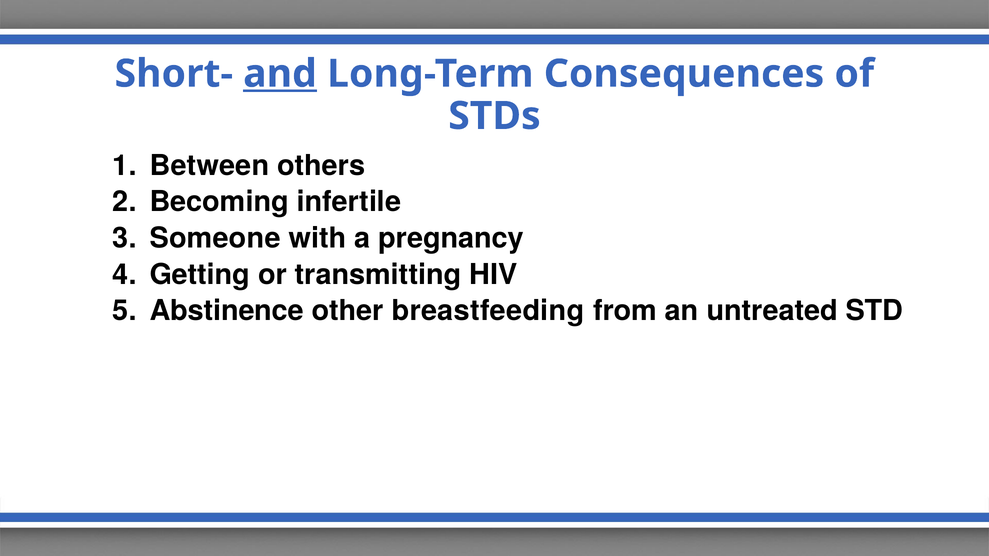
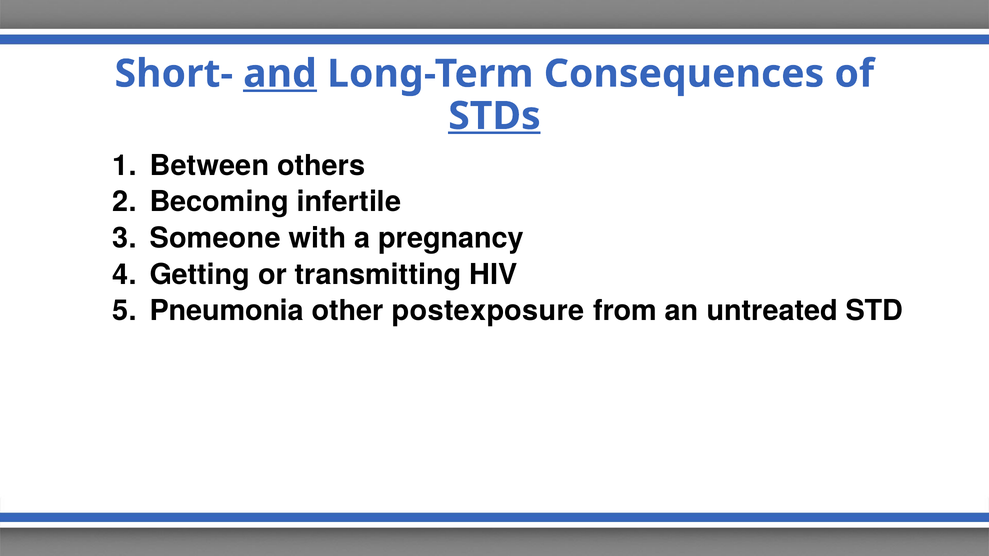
STDs underline: none -> present
Abstinence: Abstinence -> Pneumonia
breastfeeding: breastfeeding -> postexposure
